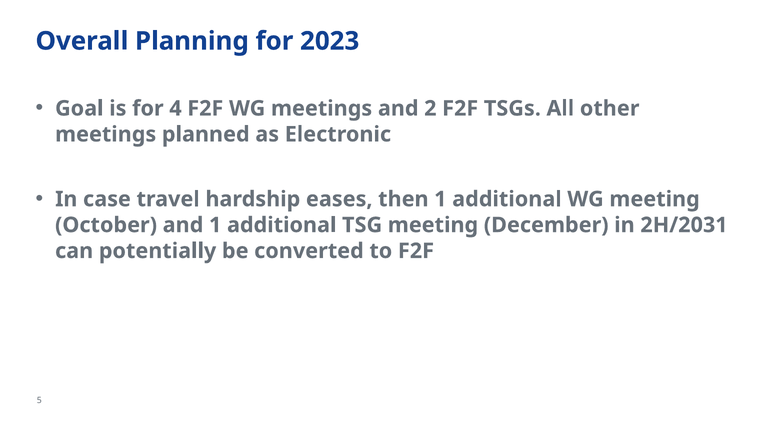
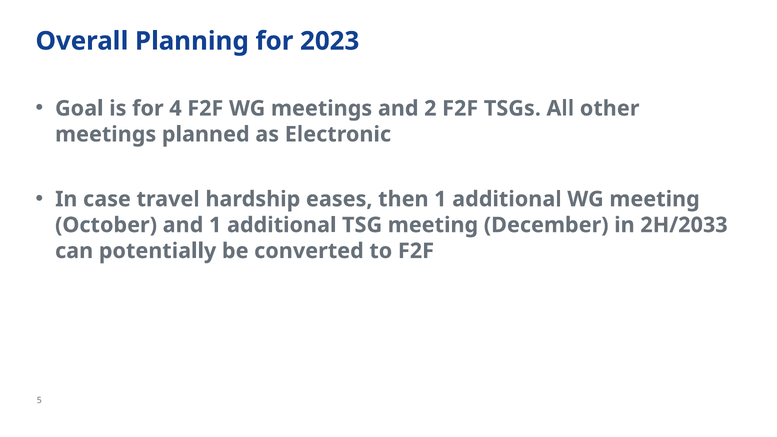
2H/2031: 2H/2031 -> 2H/2033
